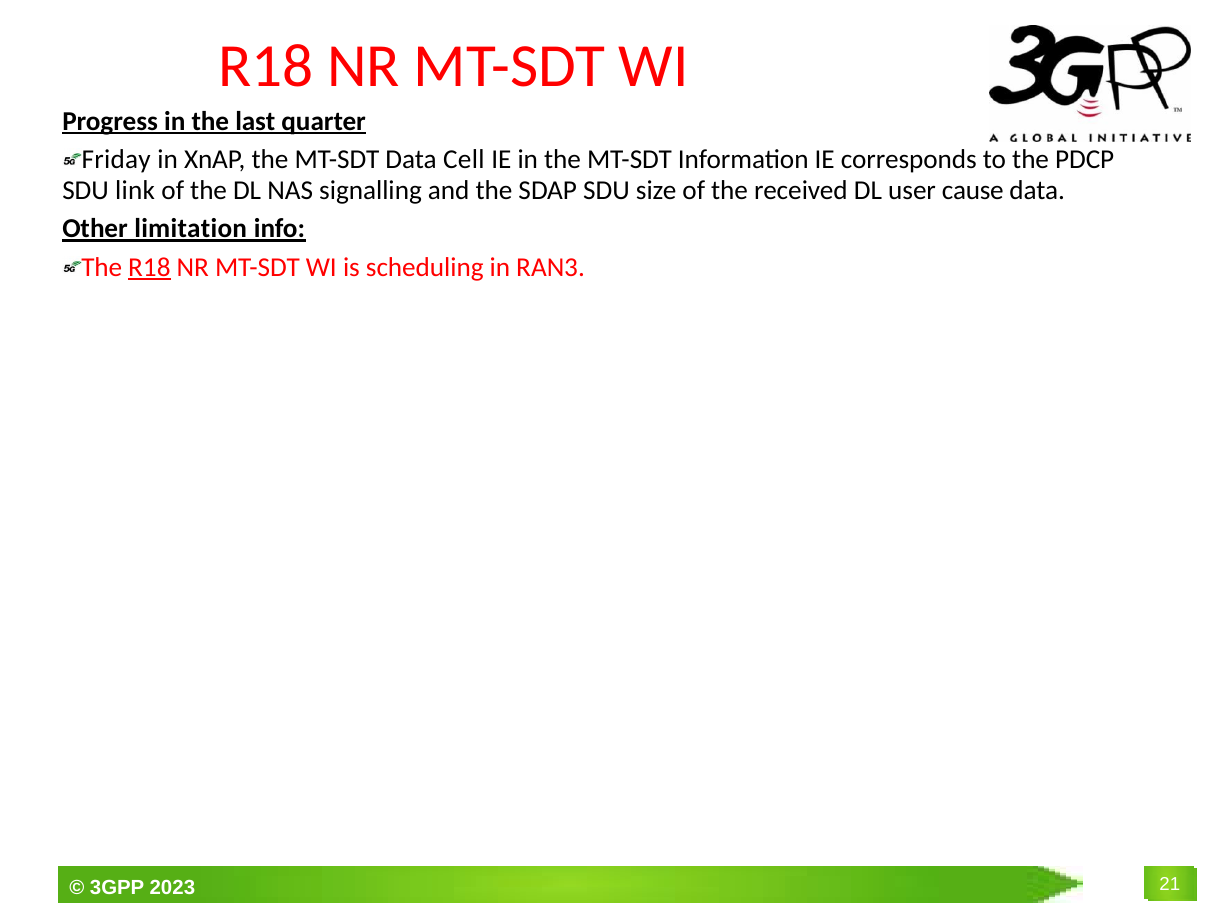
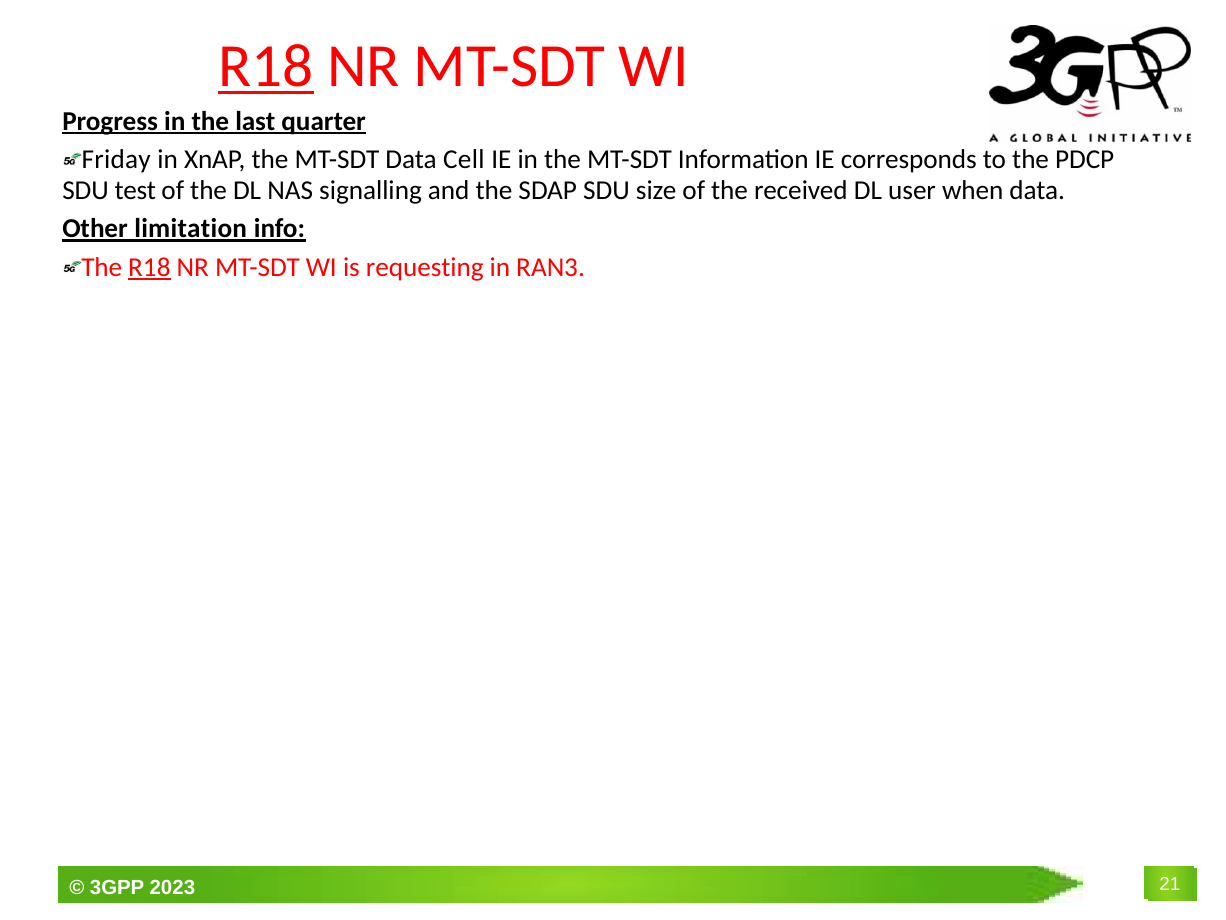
R18 at (266, 66) underline: none -> present
link: link -> test
cause: cause -> when
scheduling: scheduling -> requesting
